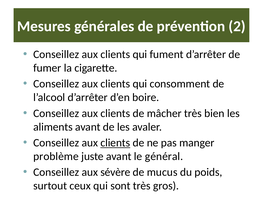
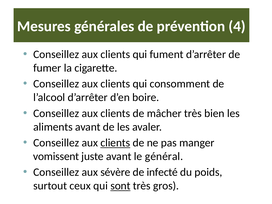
2: 2 -> 4
problème: problème -> vomissent
mucus: mucus -> infecté
sont underline: none -> present
